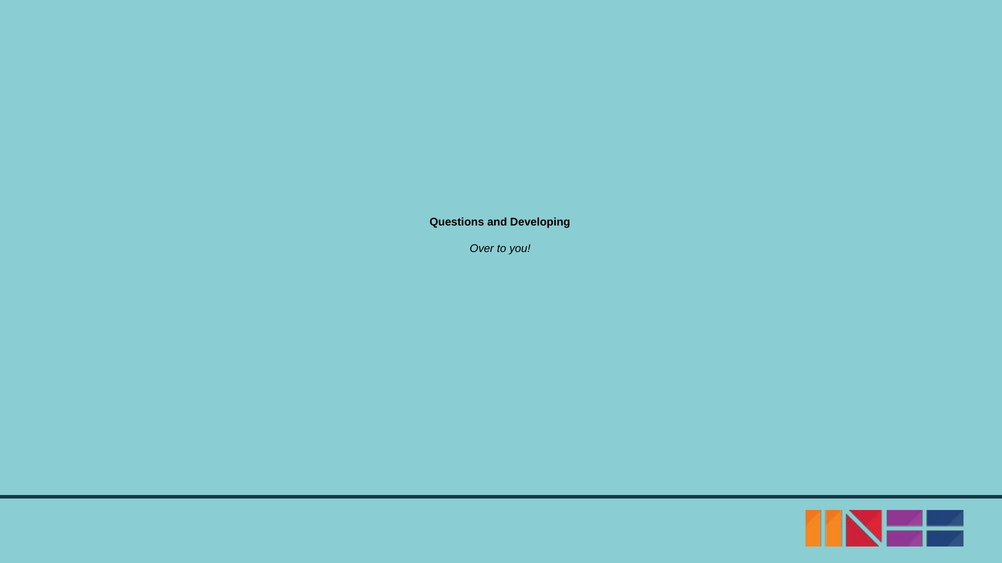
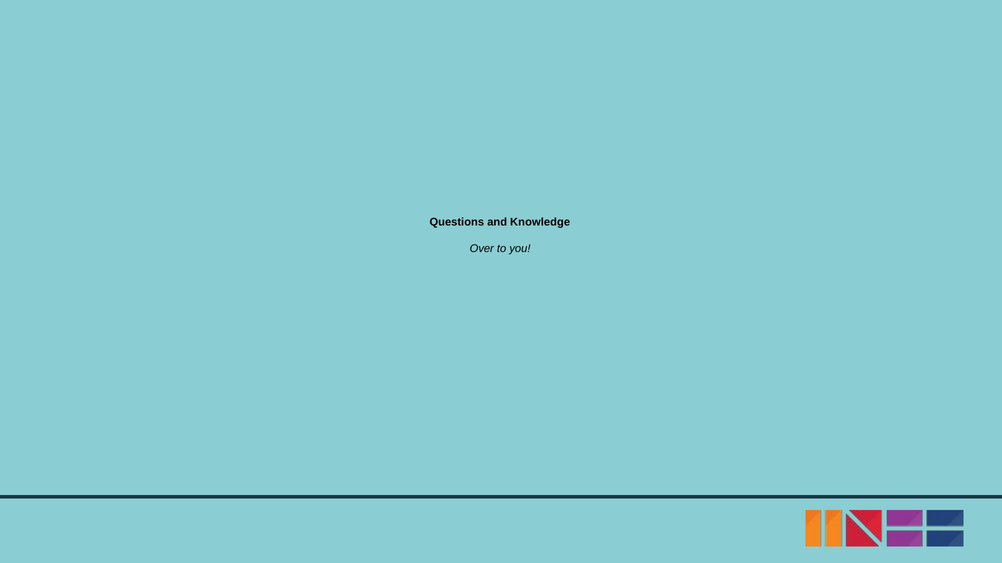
Developing: Developing -> Knowledge
